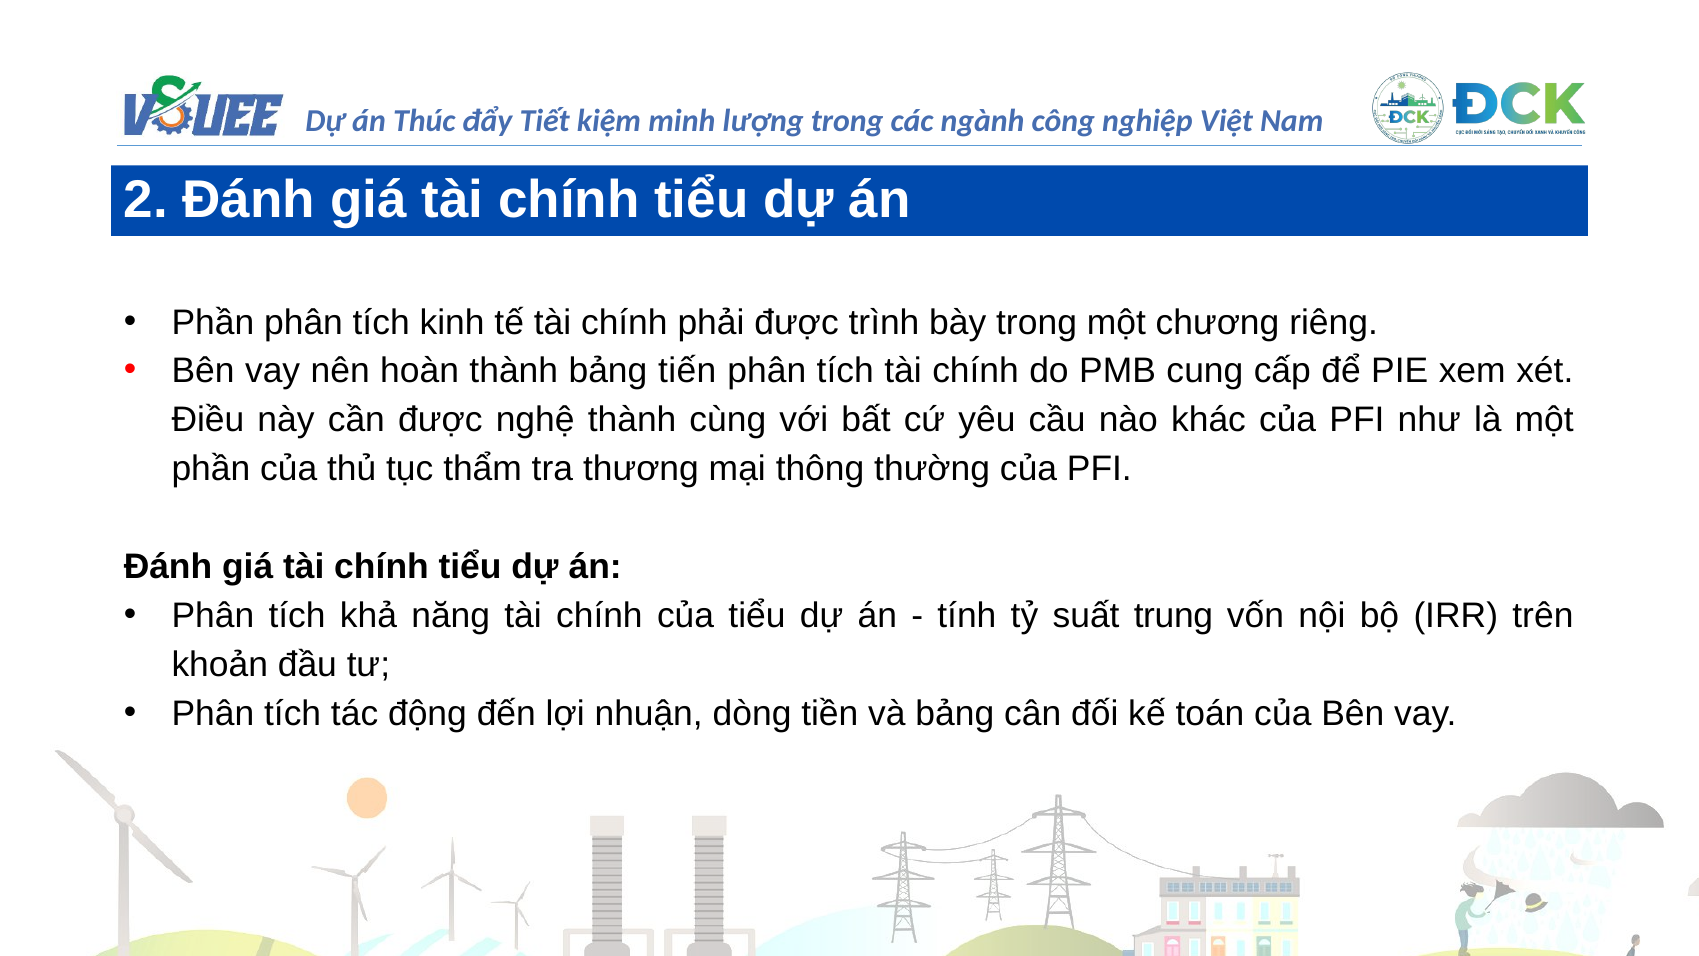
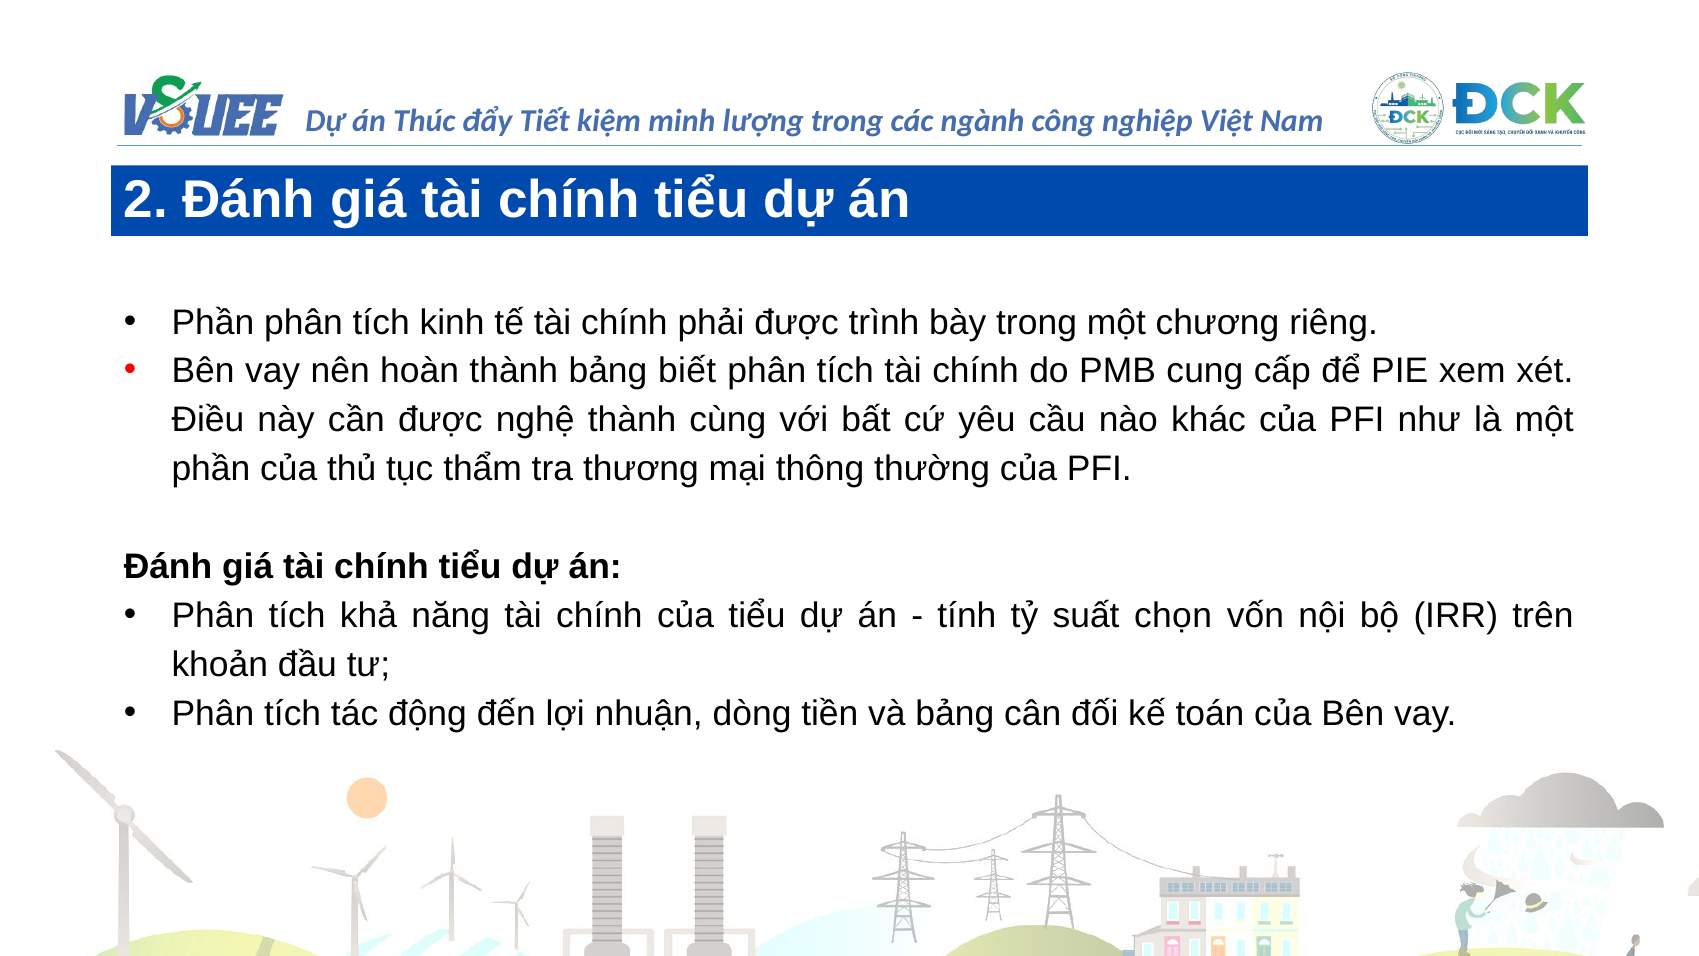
tiến: tiến -> biết
trung: trung -> chọn
